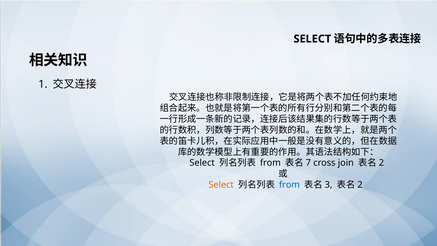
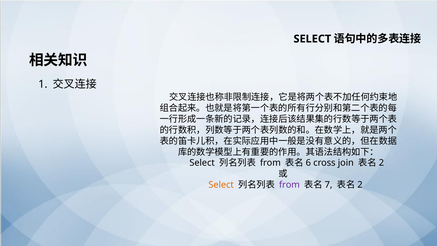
7: 7 -> 6
from at (289, 185) colour: blue -> purple
3: 3 -> 7
